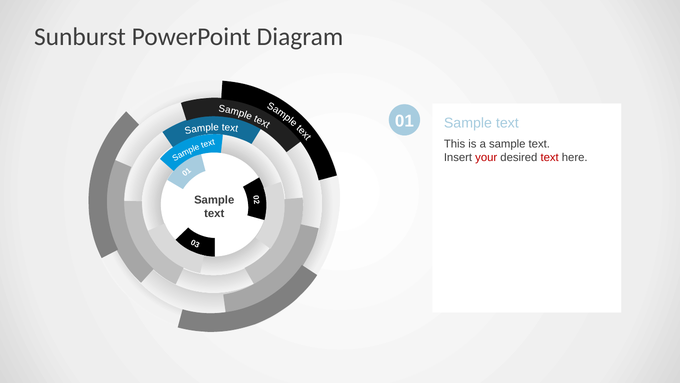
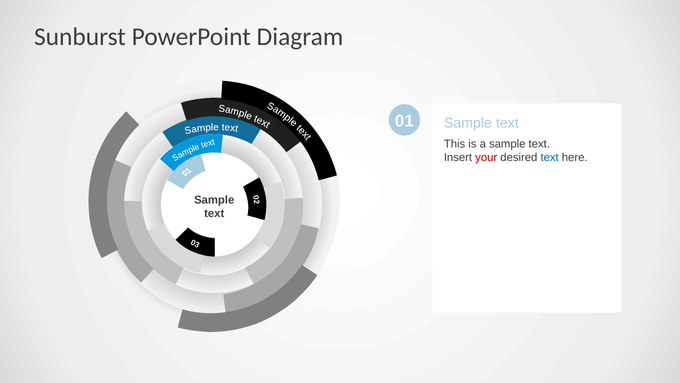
text at (550, 157) colour: red -> blue
